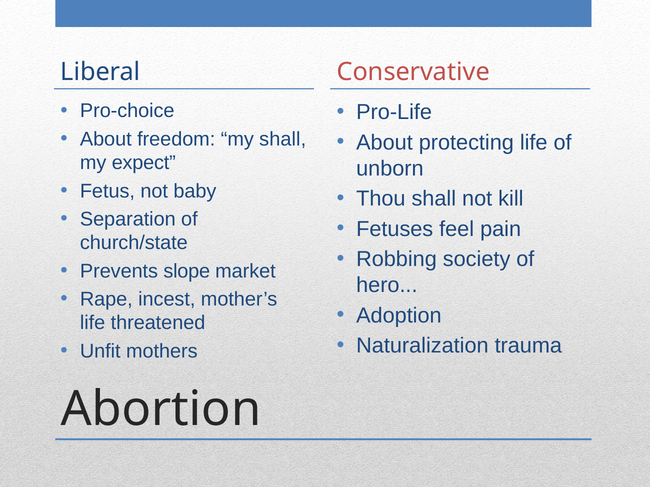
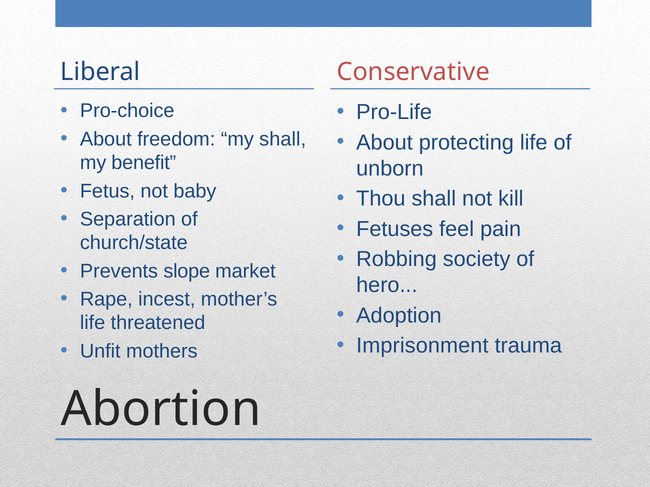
expect: expect -> benefit
Naturalization: Naturalization -> Imprisonment
